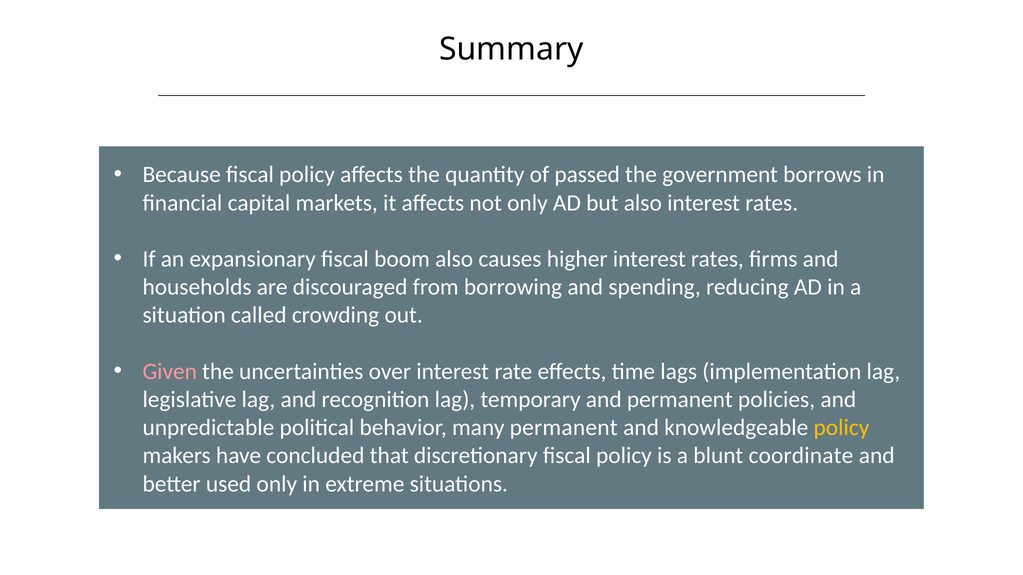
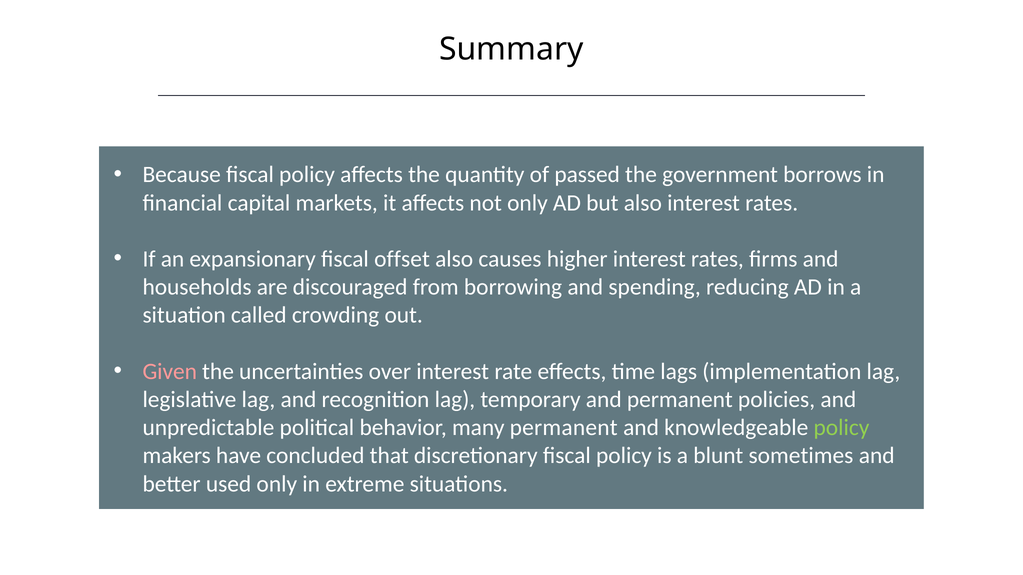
boom: boom -> offset
policy at (841, 428) colour: yellow -> light green
coordinate: coordinate -> sometimes
